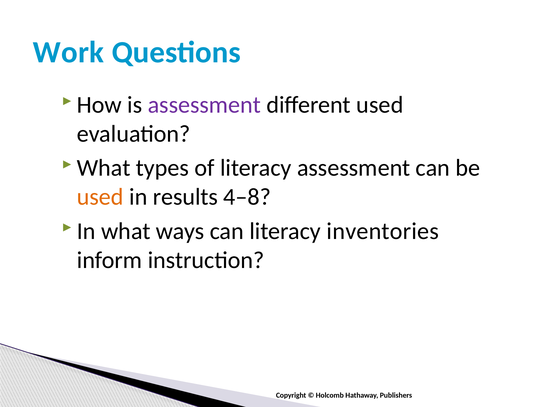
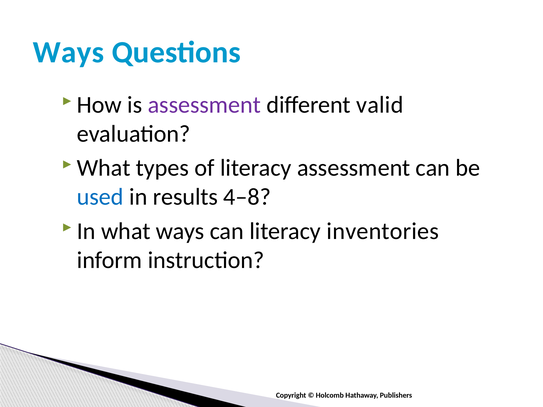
Work at (68, 52): Work -> Ways
different used: used -> valid
used at (100, 197) colour: orange -> blue
